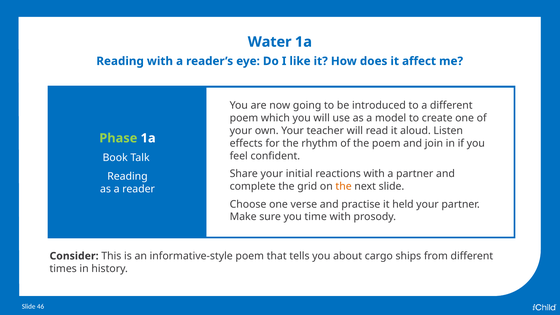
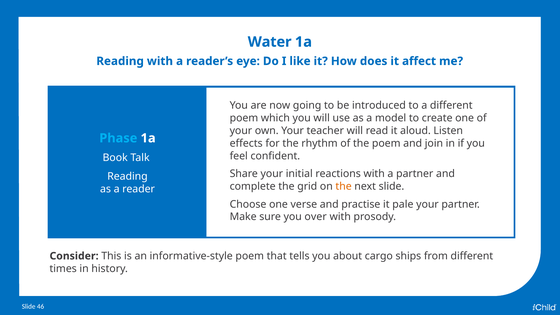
Phase colour: light green -> light blue
held: held -> pale
time: time -> over
